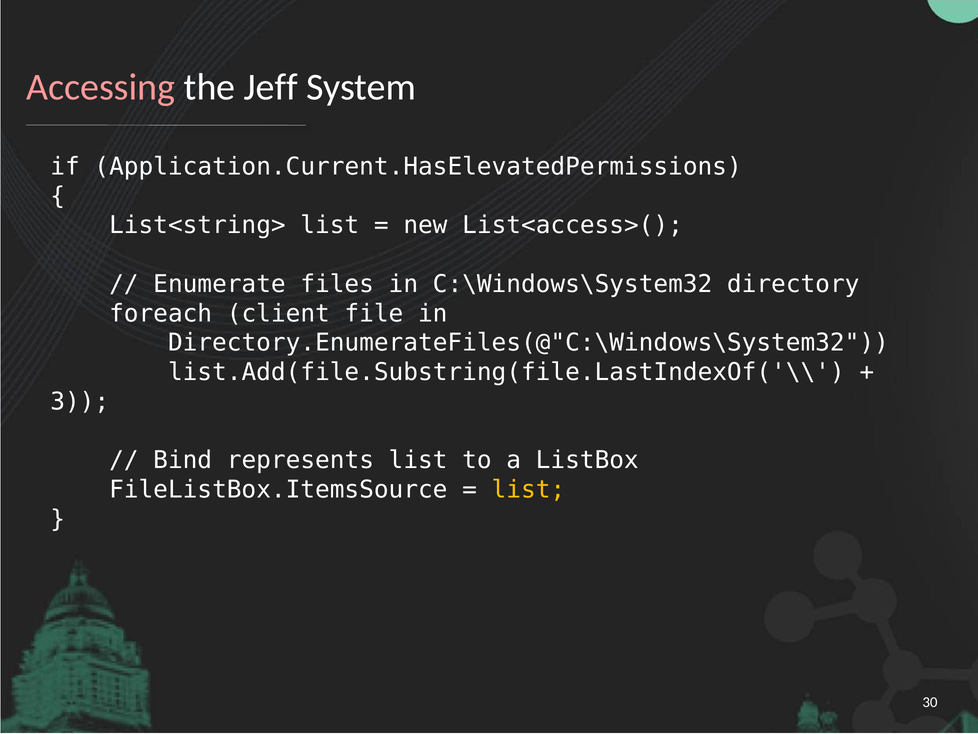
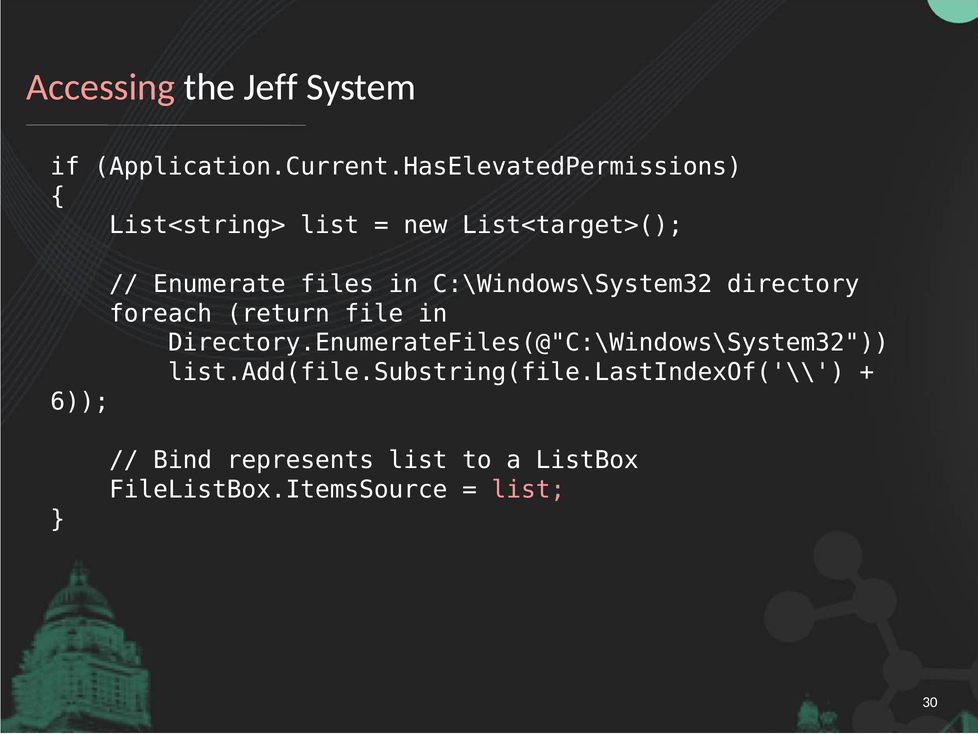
List<access>(: List<access>( -> List<target>(
client: client -> return
3: 3 -> 6
list at (528, 489) colour: yellow -> pink
